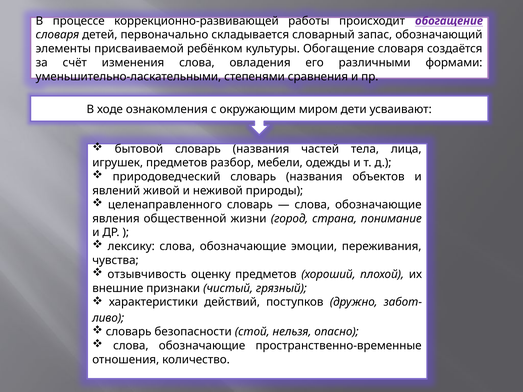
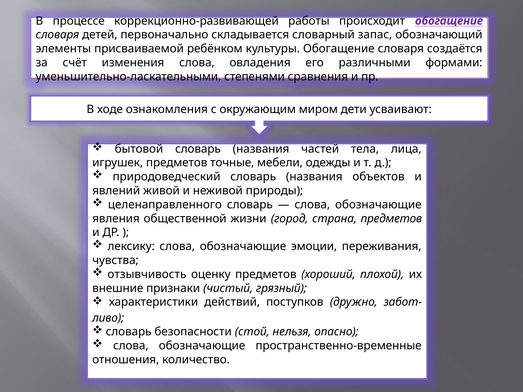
разбор: разбор -> точные
страна понимание: понимание -> предметов
